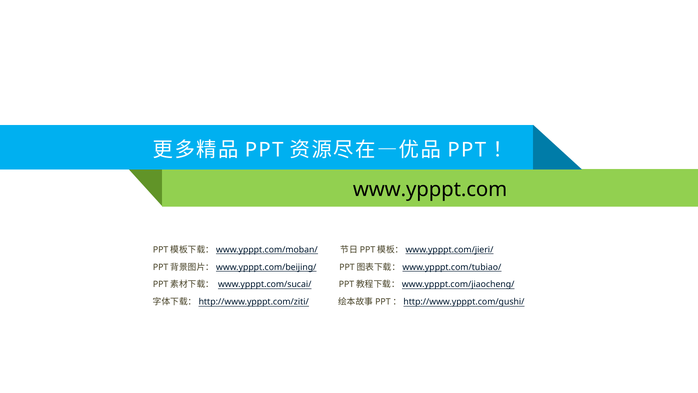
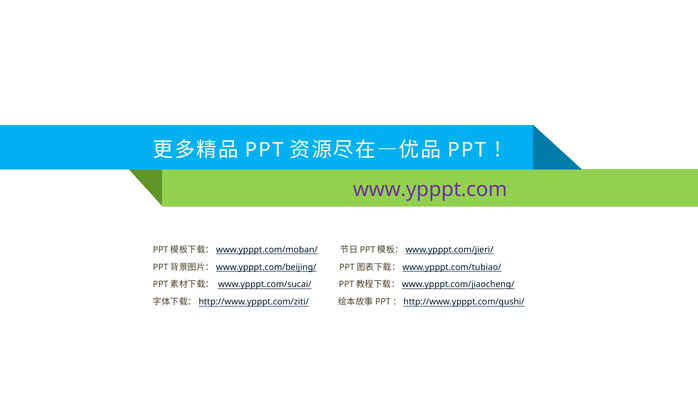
www.ypppt.com colour: black -> purple
